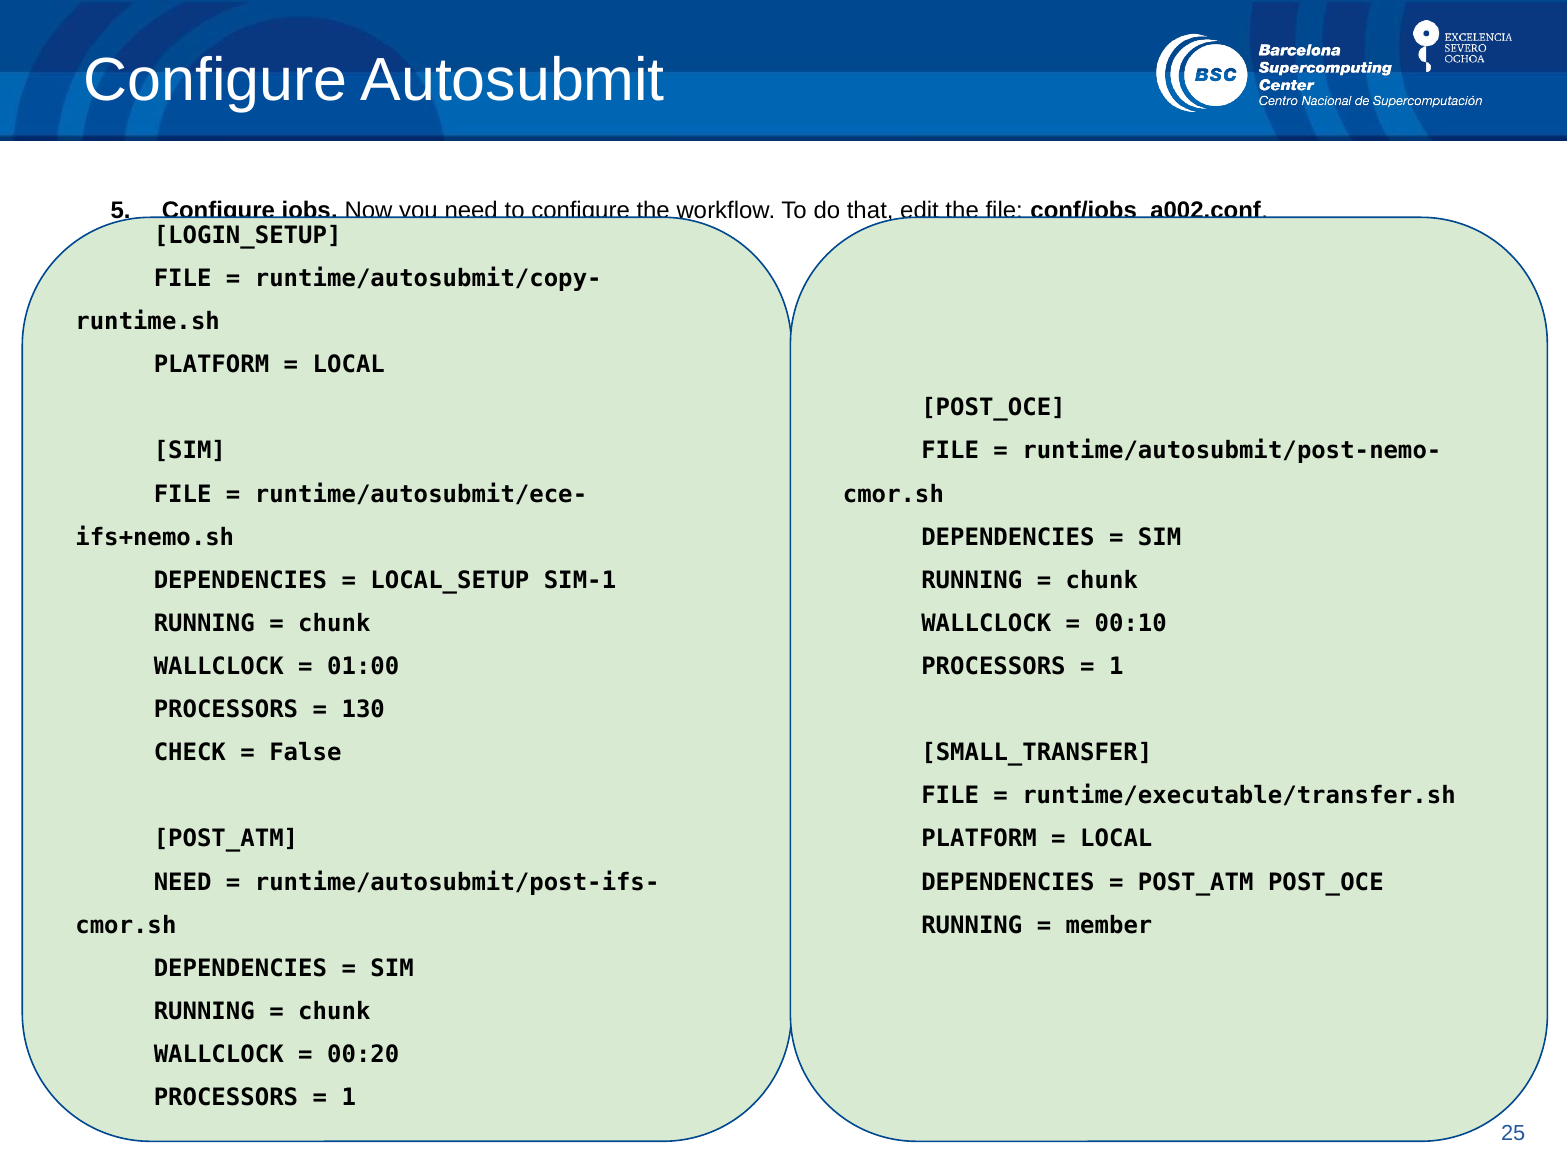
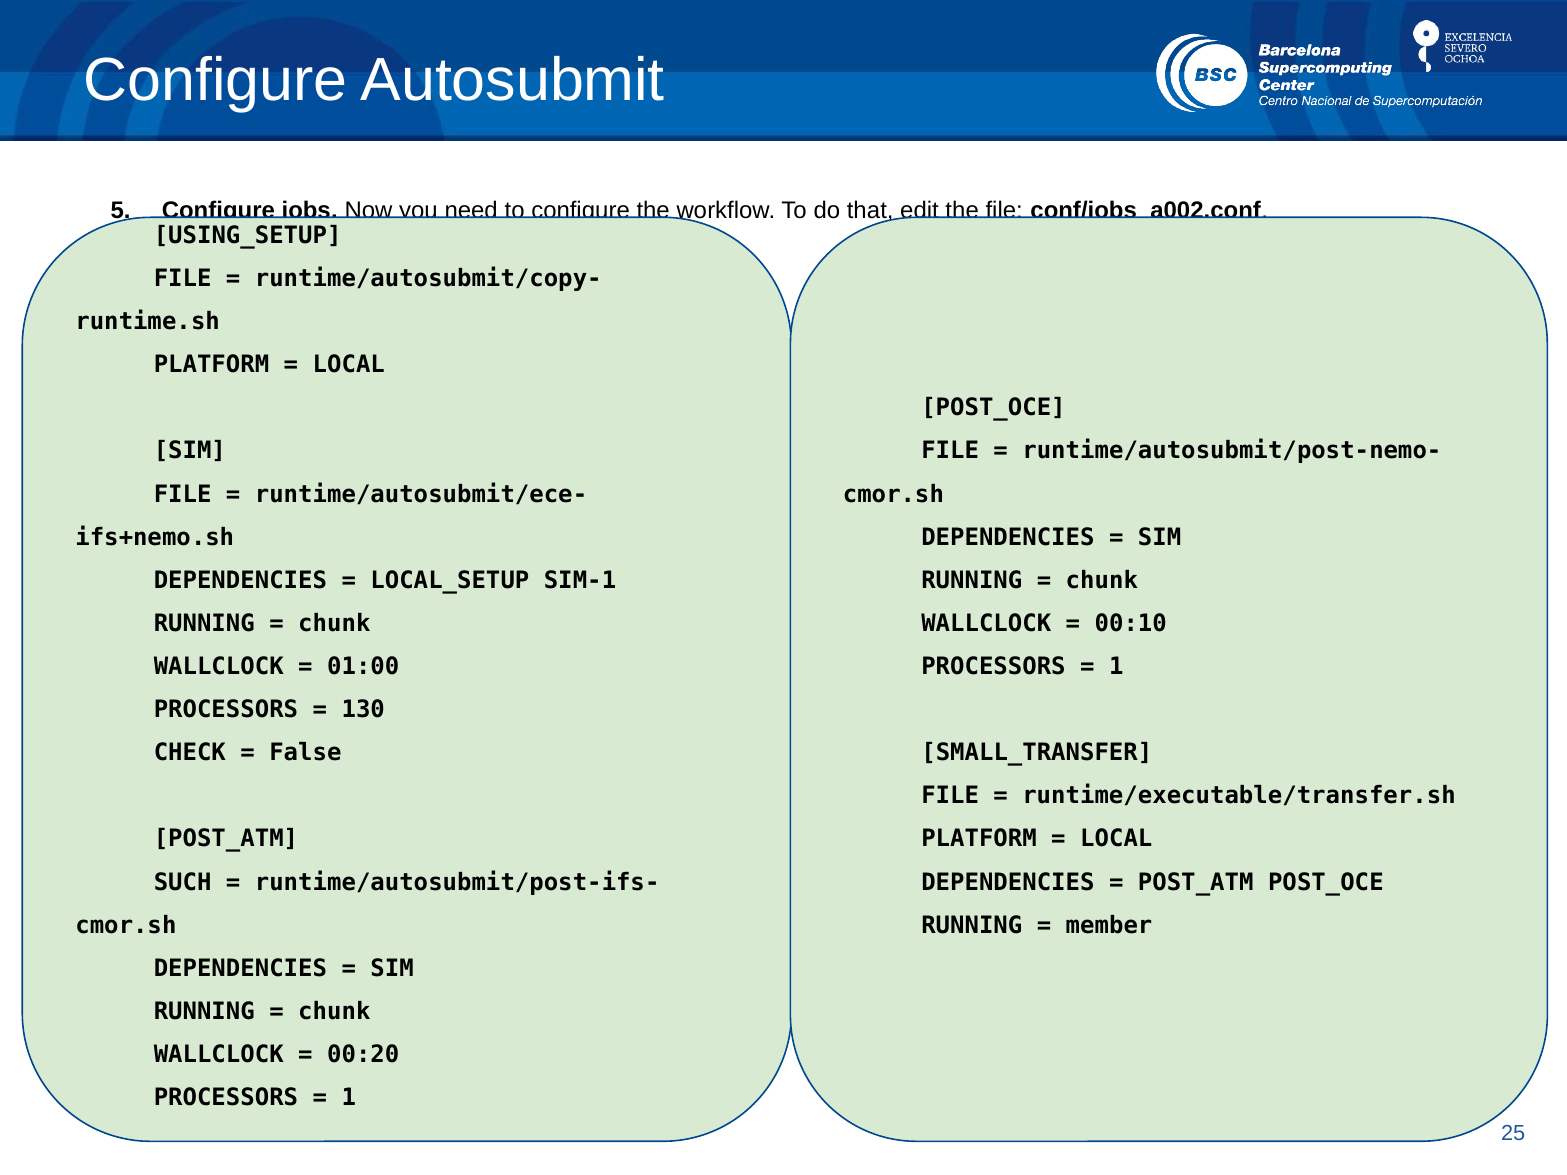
LOGIN_SETUP: LOGIN_SETUP -> USING_SETUP
NEED at (183, 882): NEED -> SUCH
